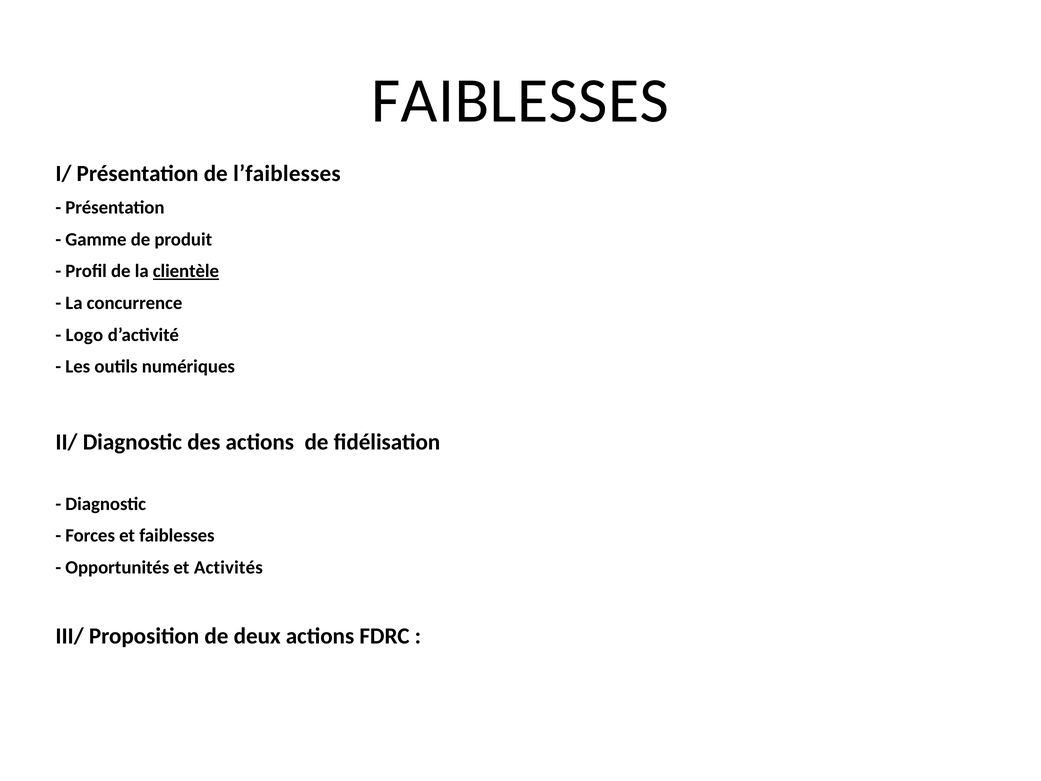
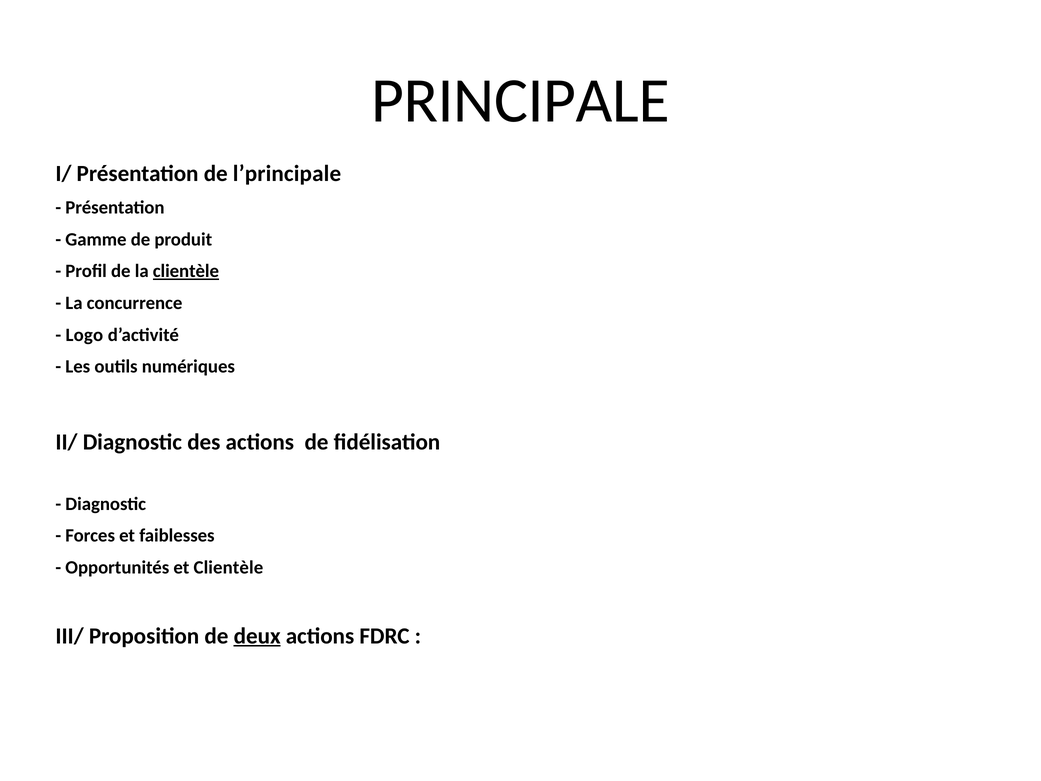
FAIBLESSES at (520, 101): FAIBLESSES -> PRINCIPALE
l’faiblesses: l’faiblesses -> l’principale
et Activités: Activités -> Clientèle
deux underline: none -> present
